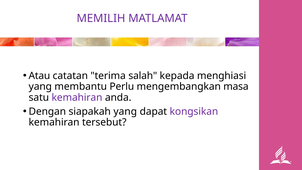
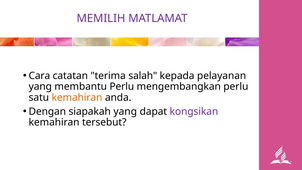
Atau: Atau -> Cara
menghiasi: menghiasi -> pelayanan
mengembangkan masa: masa -> perlu
kemahiran at (77, 97) colour: purple -> orange
